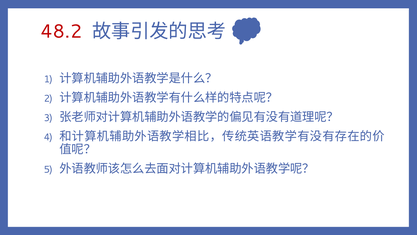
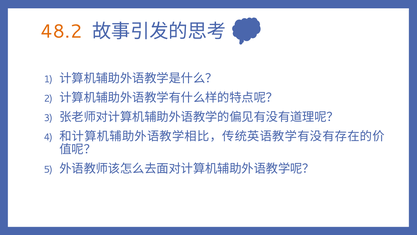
48.2 colour: red -> orange
